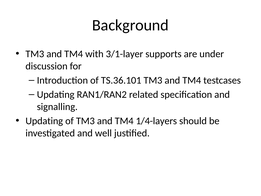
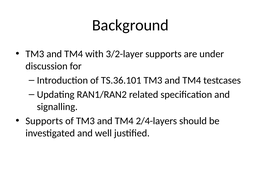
3/1-layer: 3/1-layer -> 3/2-layer
Updating at (44, 121): Updating -> Supports
1/4-layers: 1/4-layers -> 2/4-layers
